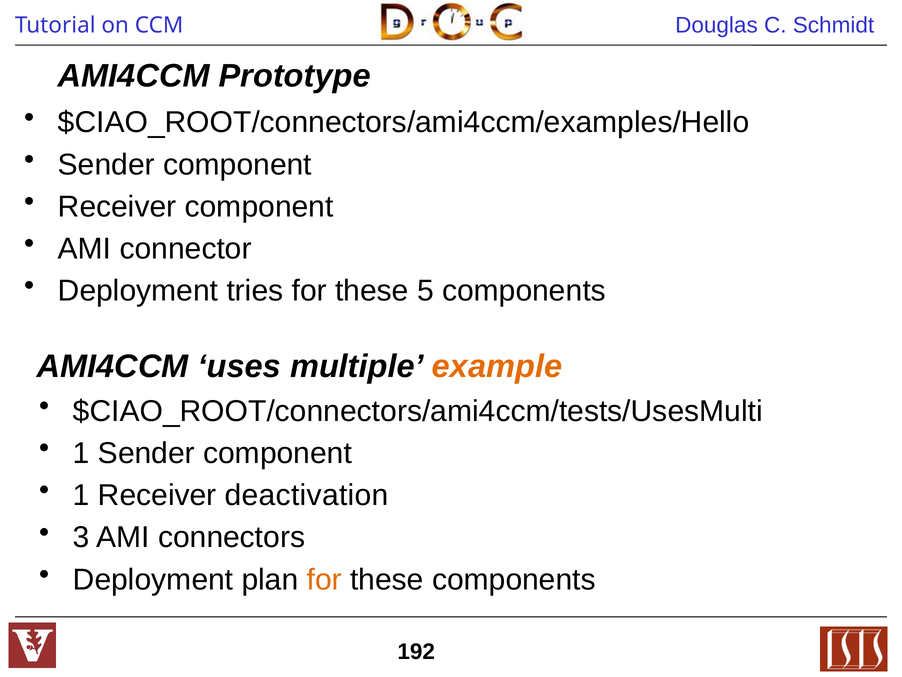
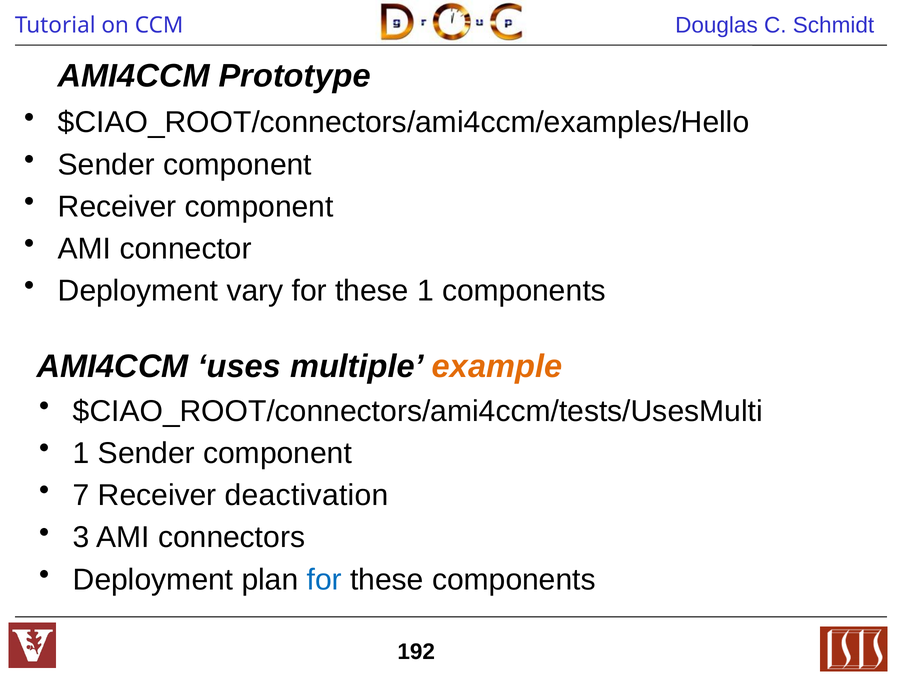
tries: tries -> vary
these 5: 5 -> 1
1 at (81, 495): 1 -> 7
for at (324, 579) colour: orange -> blue
